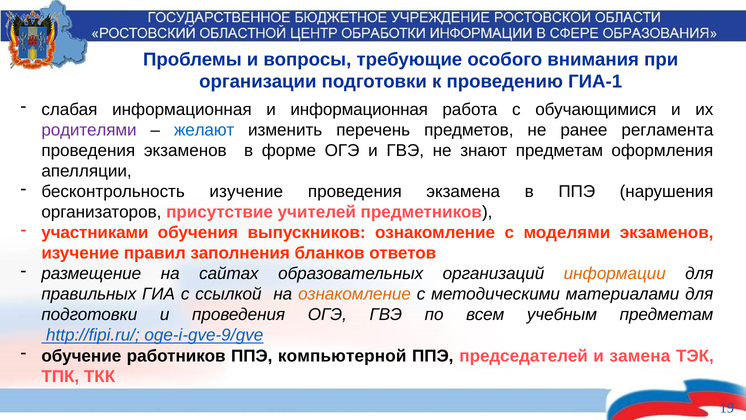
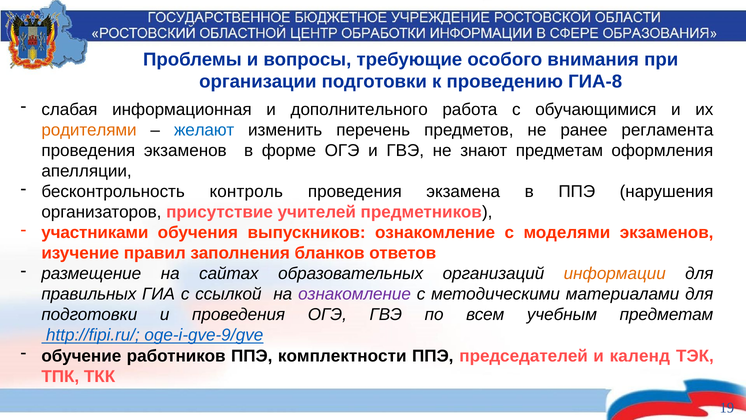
ГИА-1: ГИА-1 -> ГИА-8
и информационная: информационная -> дополнительного
родителями colour: purple -> orange
бесконтрольность изучение: изучение -> контроль
ознакомление at (355, 294) colour: orange -> purple
компьютерной: компьютерной -> комплектности
замена: замена -> календ
